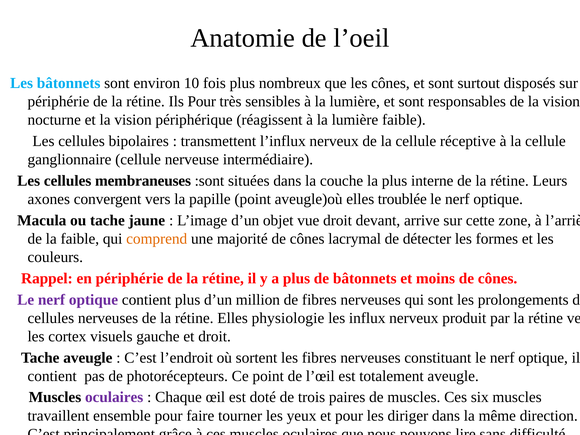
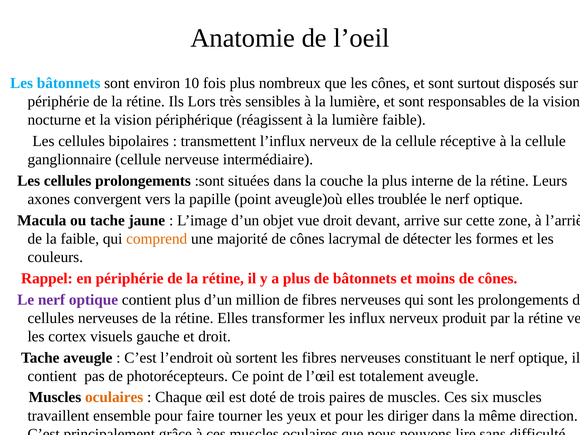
Ils Pour: Pour -> Lors
cellules membraneuses: membraneuses -> prolongements
physiologie: physiologie -> transformer
oculaires at (114, 397) colour: purple -> orange
